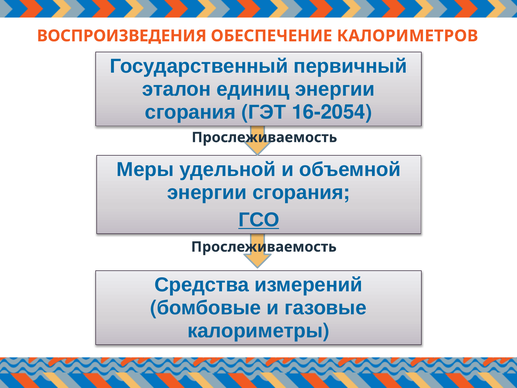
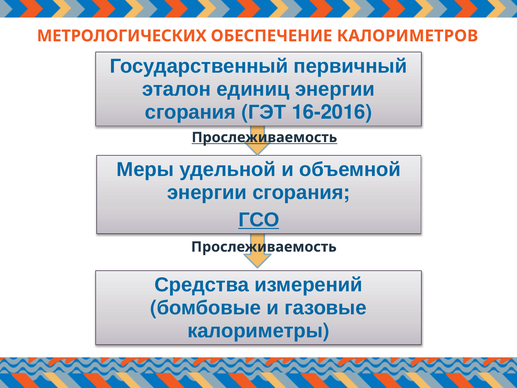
ВОСПРОИЗВЕДЕНИЯ: ВОСПРОИЗВЕДЕНИЯ -> МЕТРОЛОГИЧЕСКИХ
16-2054: 16-2054 -> 16-2016
Прослеживаемость at (264, 137) underline: none -> present
